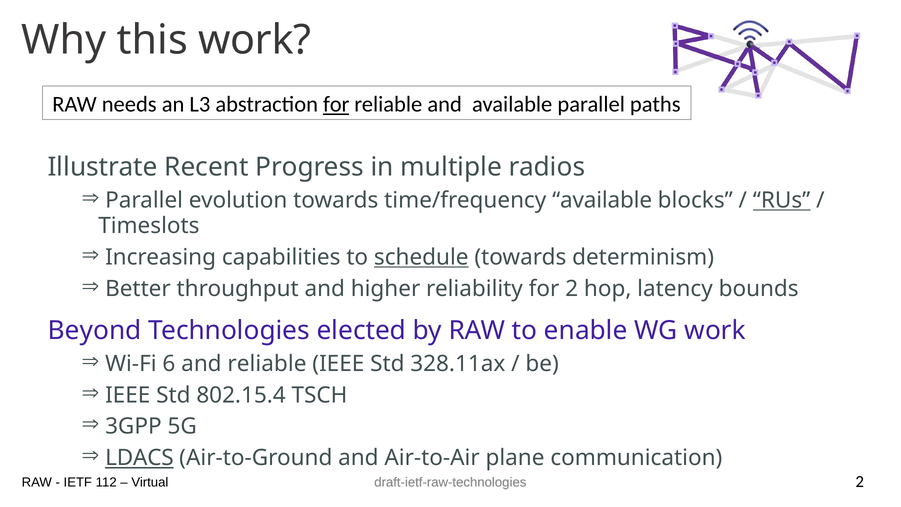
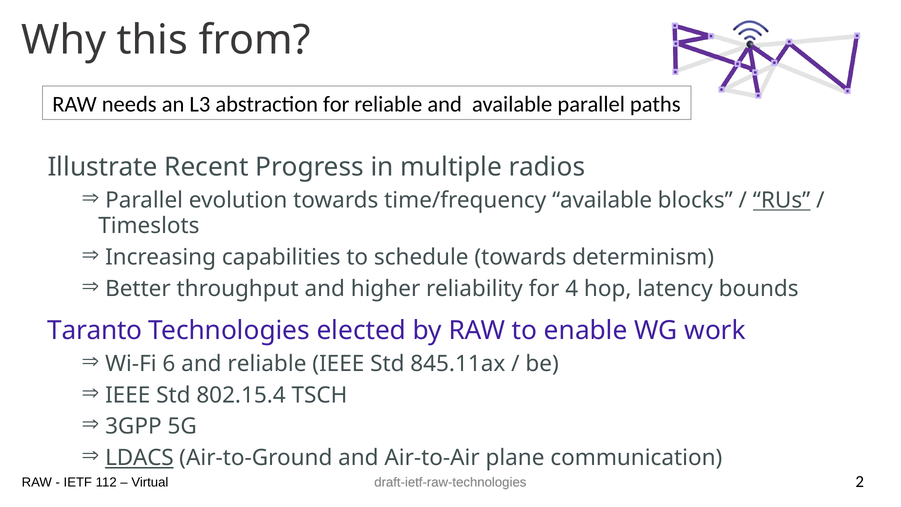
this work: work -> from
for at (336, 104) underline: present -> none
schedule underline: present -> none
for 2: 2 -> 4
Beyond: Beyond -> Taranto
328.11ax: 328.11ax -> 845.11ax
